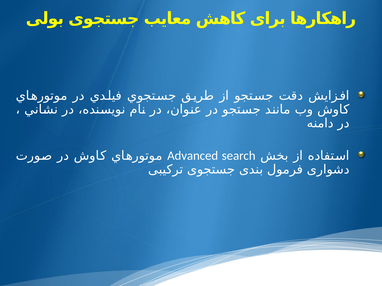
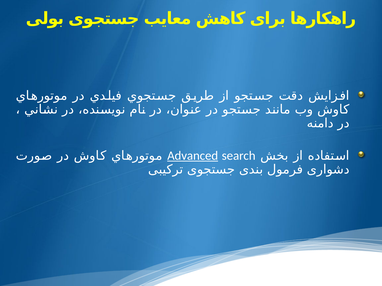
Advanced underline: none -> present
